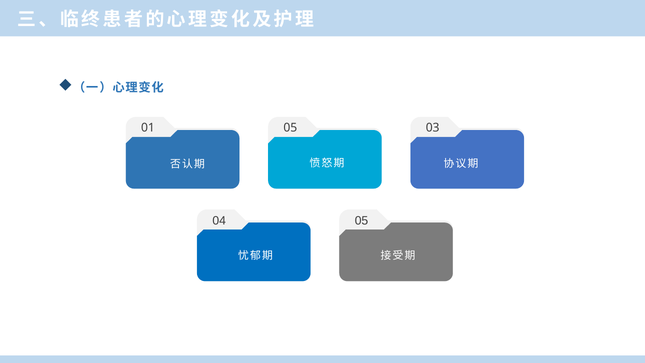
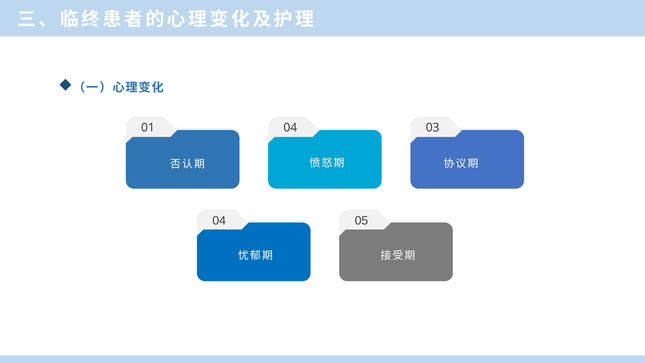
01 05: 05 -> 04
